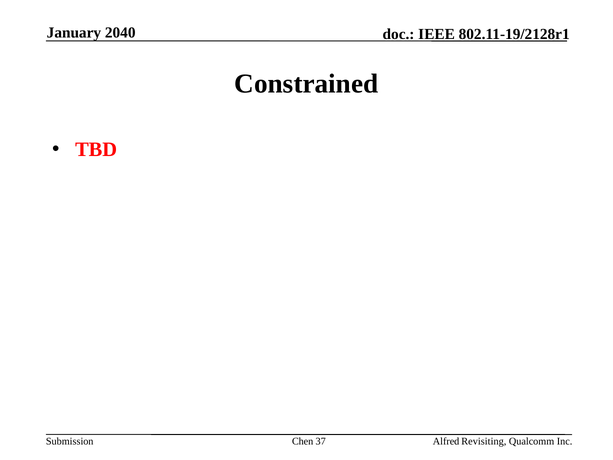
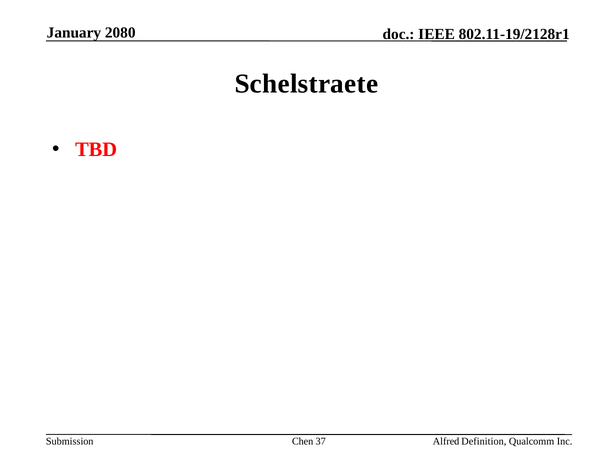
2040: 2040 -> 2080
Constrained: Constrained -> Schelstraete
Revisiting: Revisiting -> Definition
